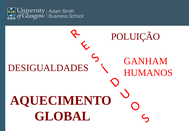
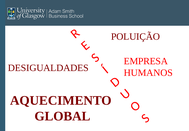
GANHAM: GANHAM -> EMPRESA
